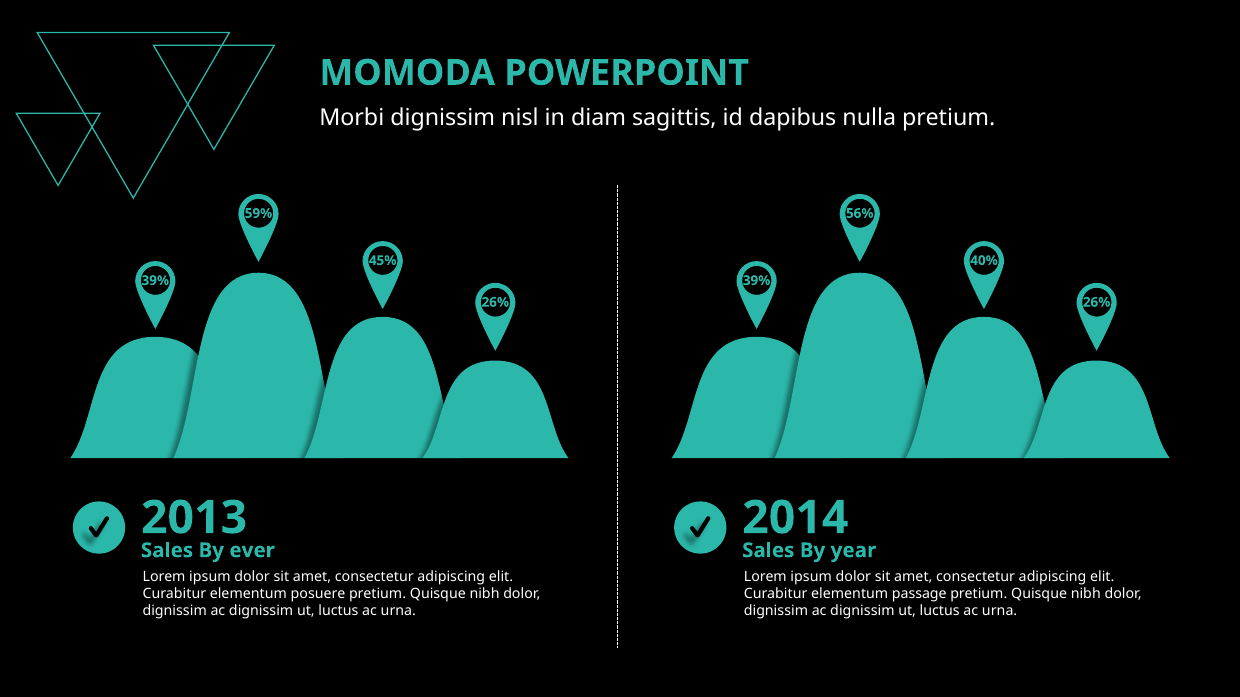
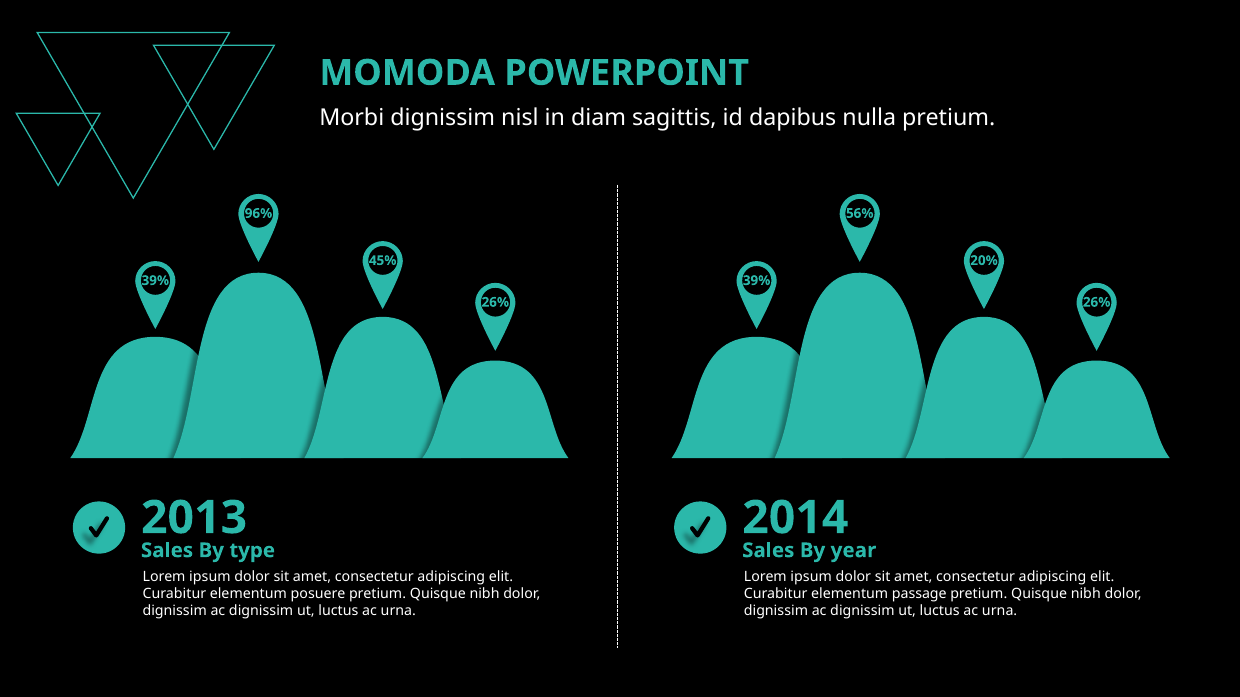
59%: 59% -> 96%
40%: 40% -> 20%
ever: ever -> type
